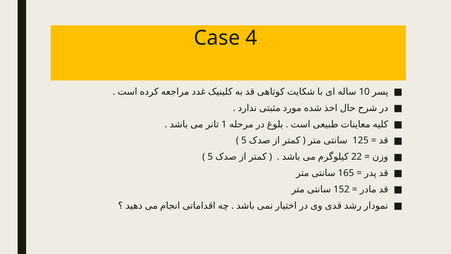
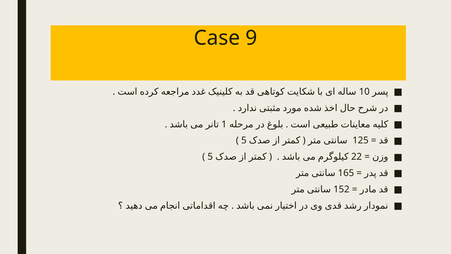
4: 4 -> 9
